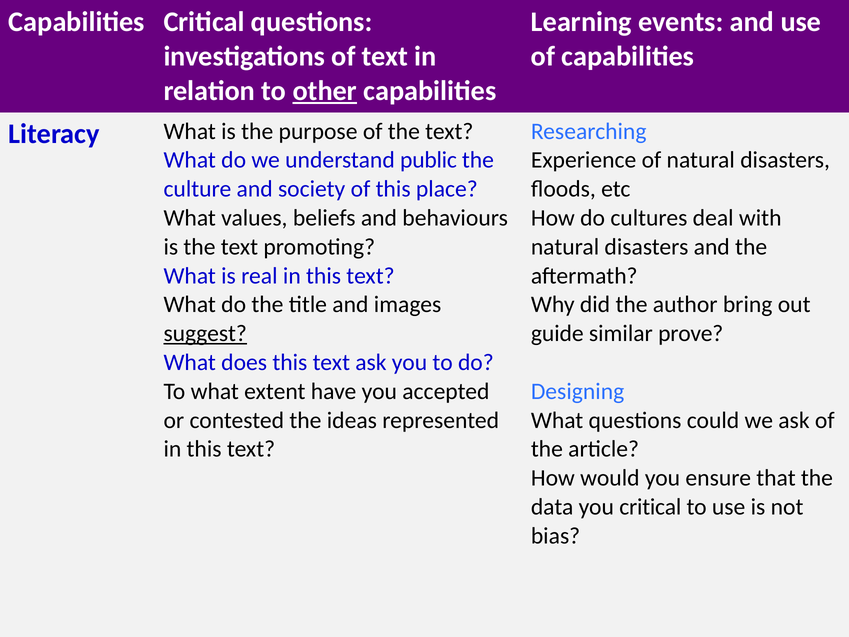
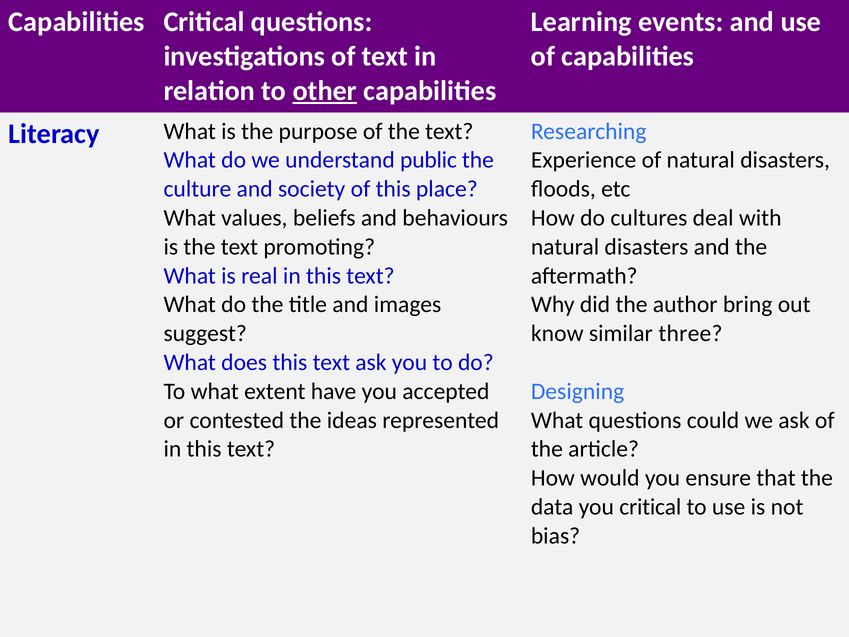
suggest underline: present -> none
guide: guide -> know
prove: prove -> three
